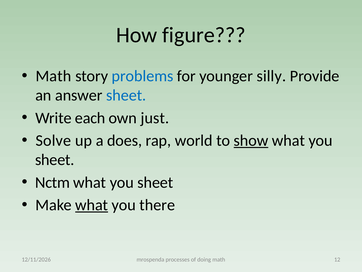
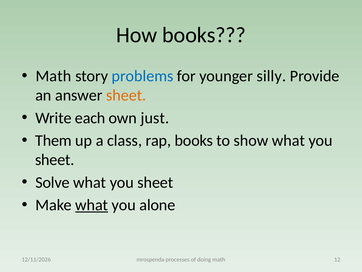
How figure: figure -> books
sheet at (126, 95) colour: blue -> orange
Solve: Solve -> Them
does: does -> class
rap world: world -> books
show underline: present -> none
Nctm: Nctm -> Solve
there: there -> alone
